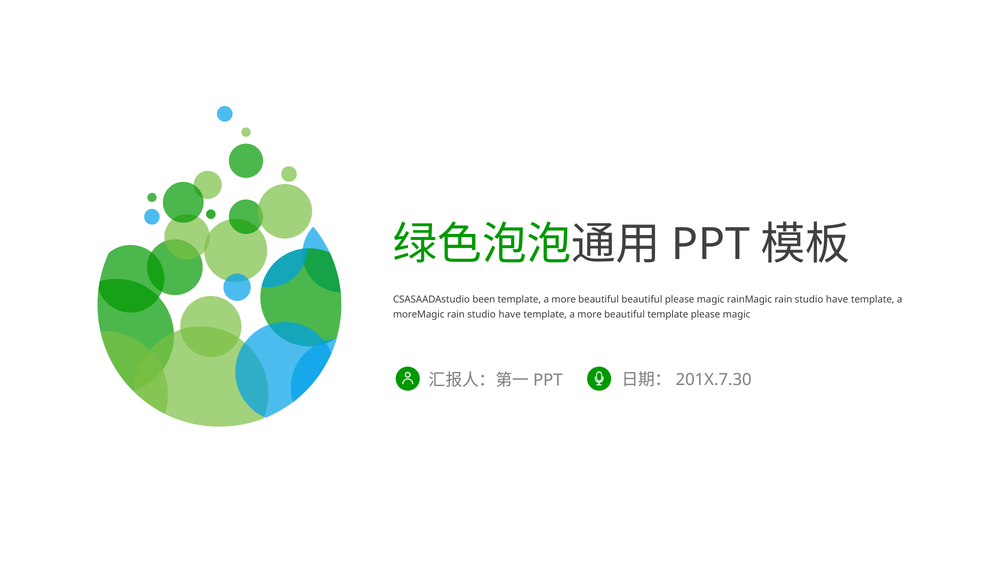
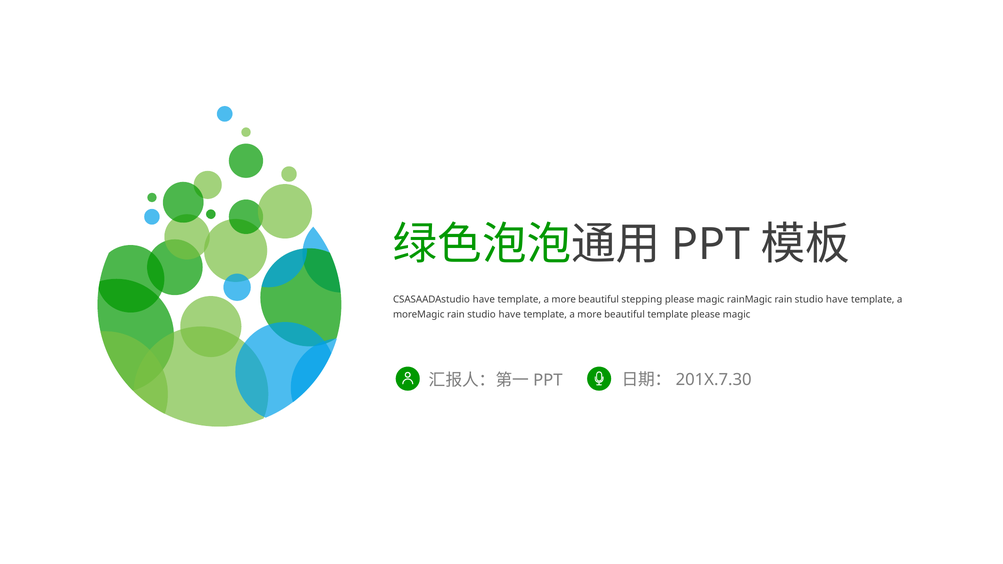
CSASAADAstudio been: been -> have
beautiful beautiful: beautiful -> stepping
